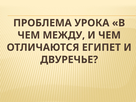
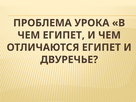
ЧЕМ МЕЖДУ: МЕЖДУ -> ЕГИПЕТ
